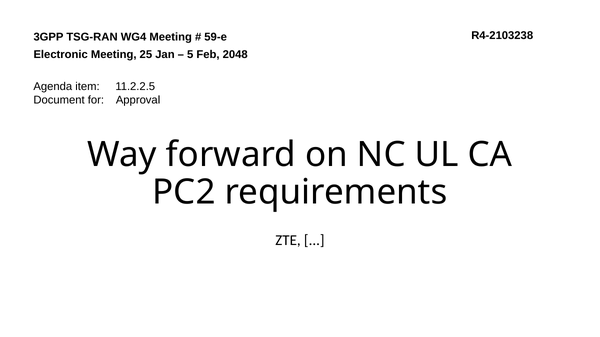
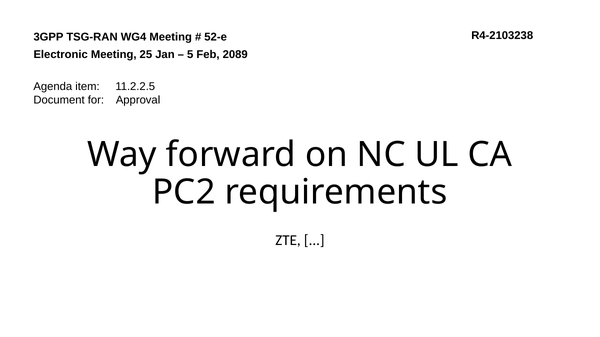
59-e: 59-e -> 52-e
2048: 2048 -> 2089
